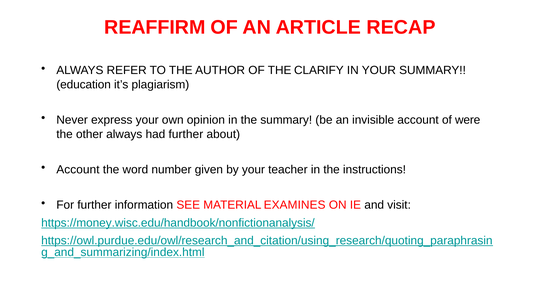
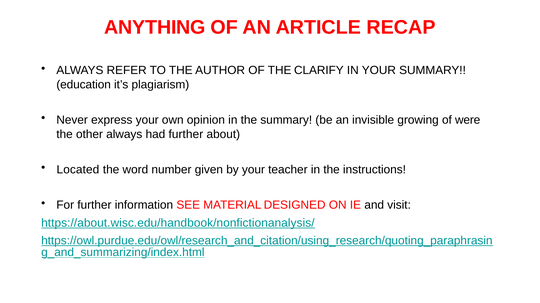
REAFFIRM: REAFFIRM -> ANYTHING
invisible account: account -> growing
Account at (78, 170): Account -> Located
EXAMINES: EXAMINES -> DESIGNED
https://money.wisc.edu/handbook/nonfictionanalysis/: https://money.wisc.edu/handbook/nonfictionanalysis/ -> https://about.wisc.edu/handbook/nonfictionanalysis/
